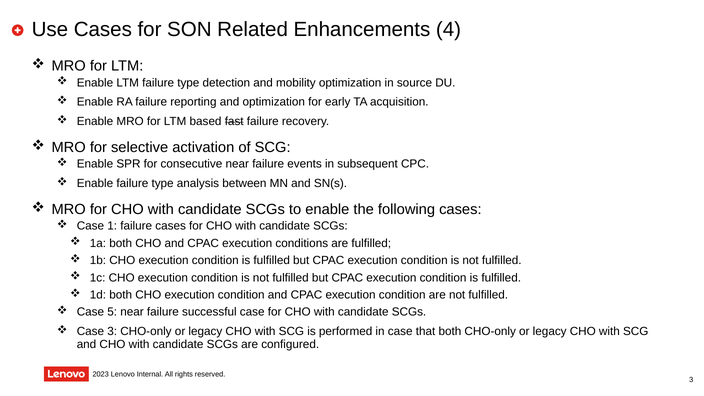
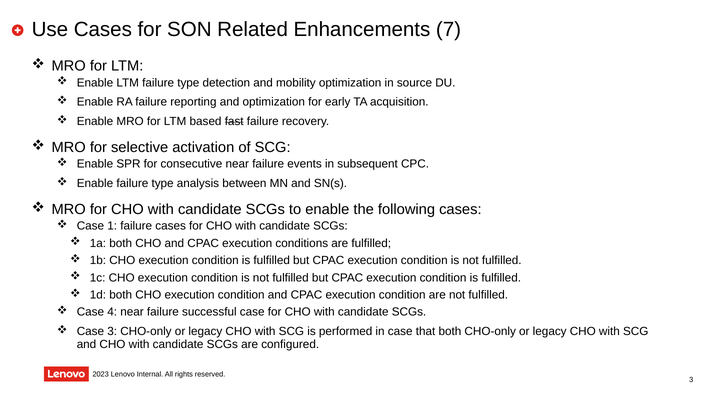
4: 4 -> 7
5: 5 -> 4
